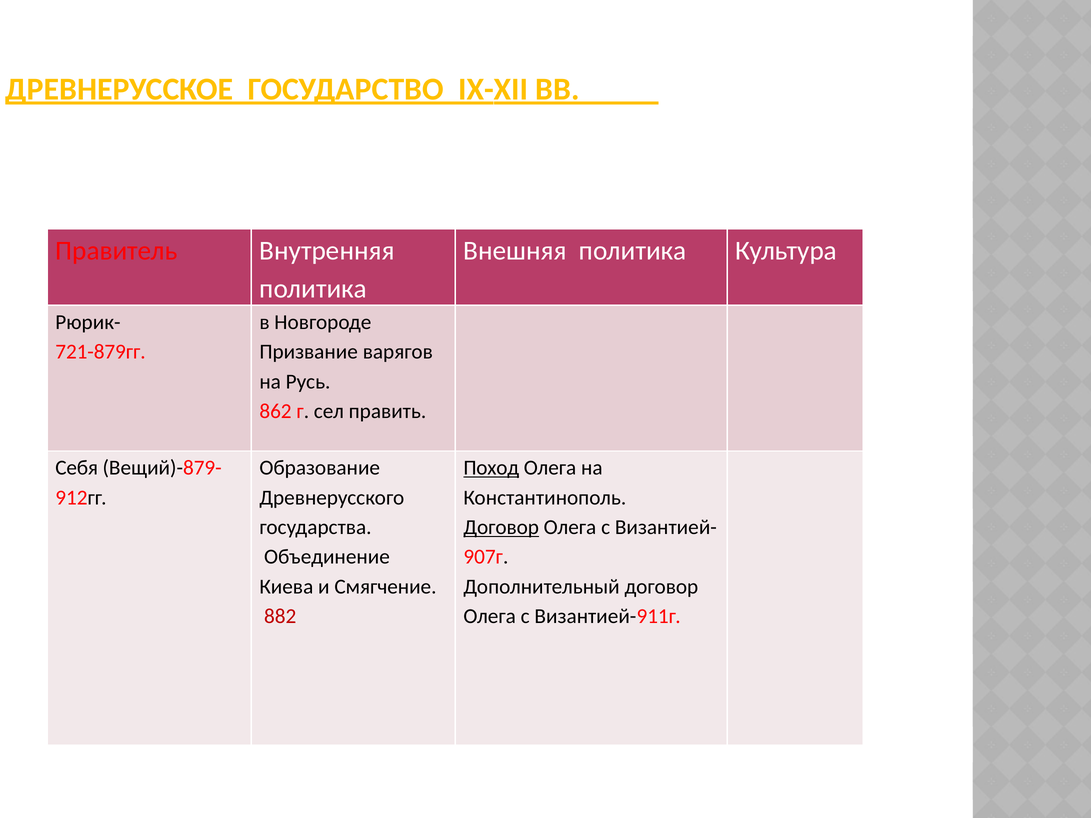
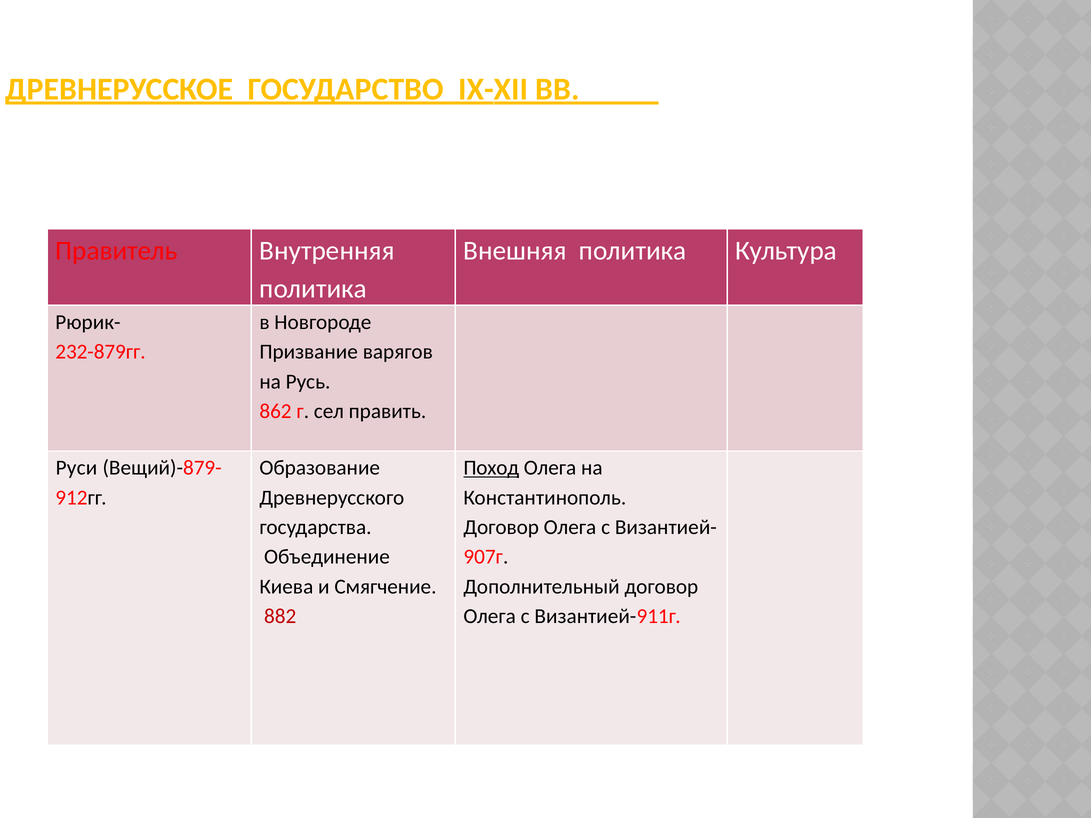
721-879гг: 721-879гг -> 232-879гг
Себя: Себя -> Руси
Договор at (501, 527) underline: present -> none
